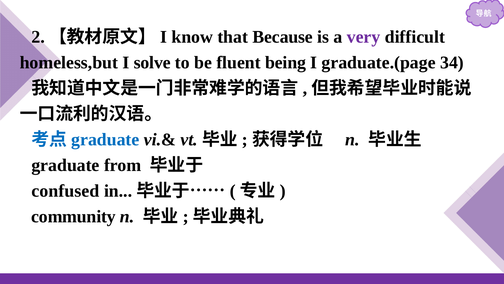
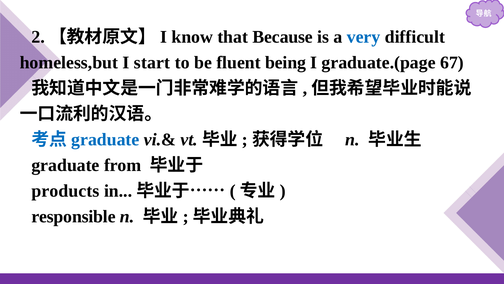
very colour: purple -> blue
solve: solve -> start
34: 34 -> 67
confused: confused -> products
community: community -> responsible
